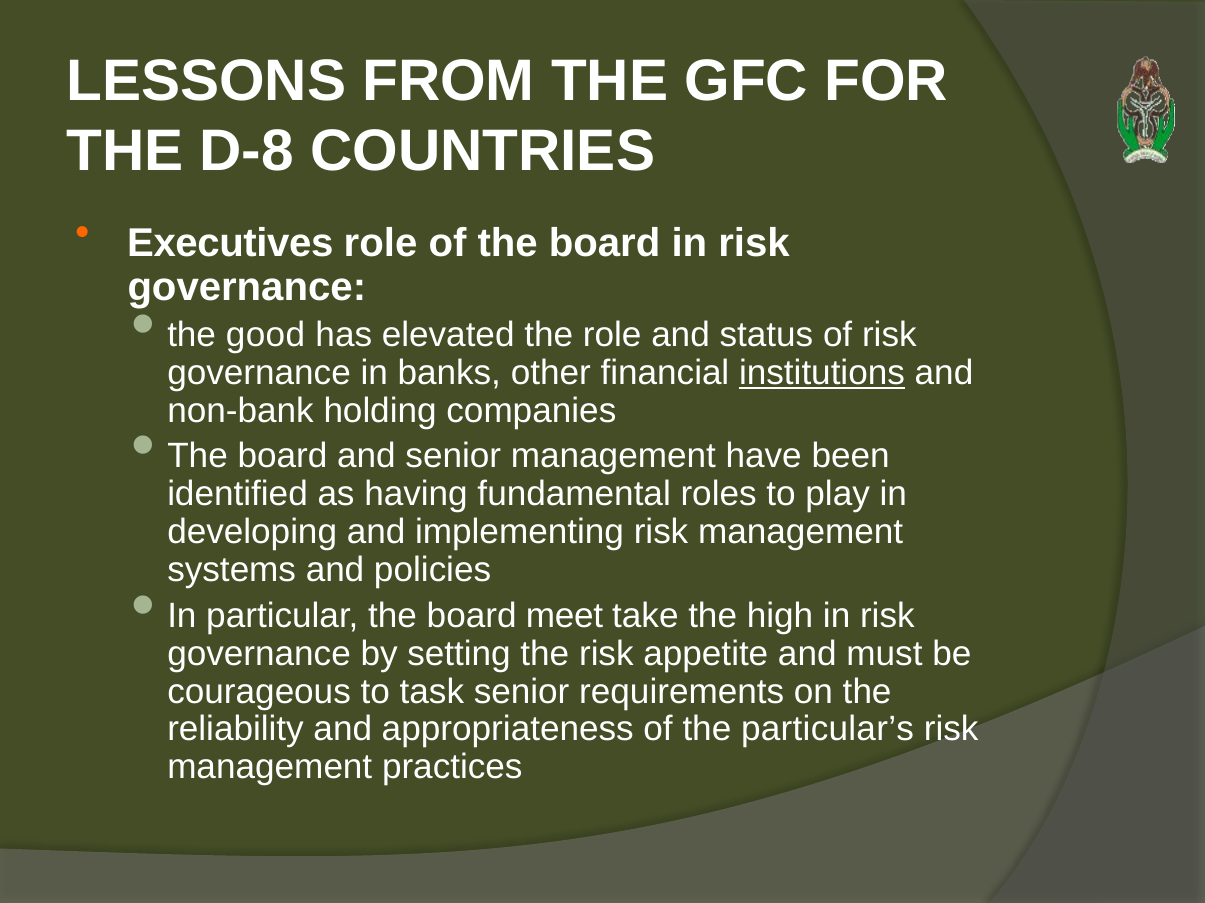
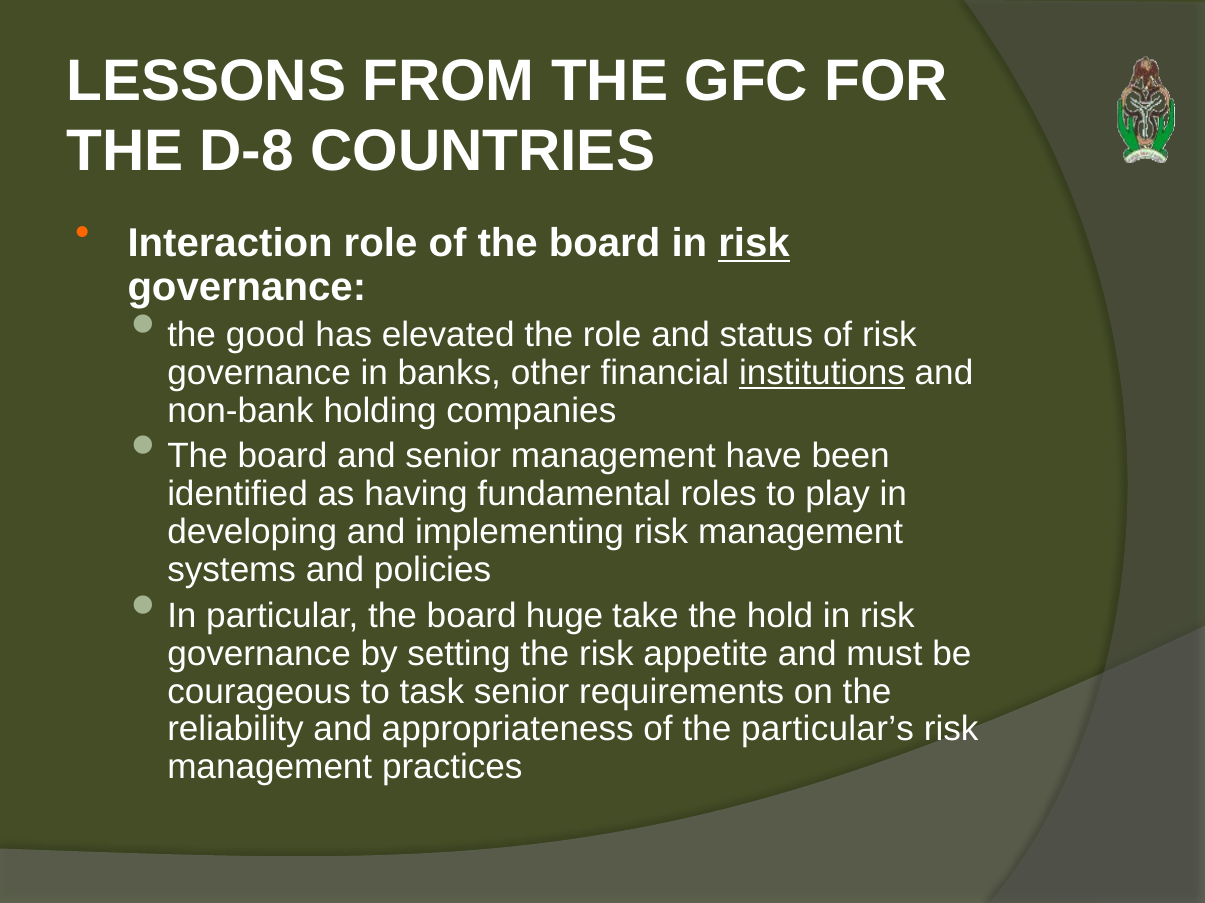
Executives: Executives -> Interaction
risk at (754, 244) underline: none -> present
meet: meet -> huge
high: high -> hold
